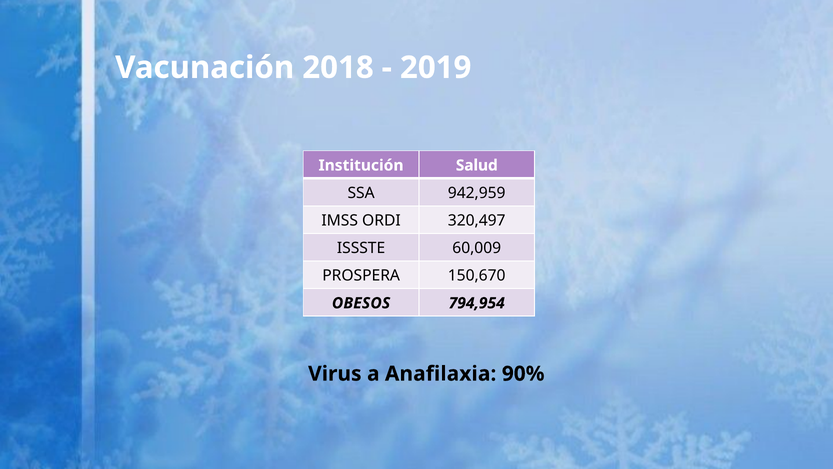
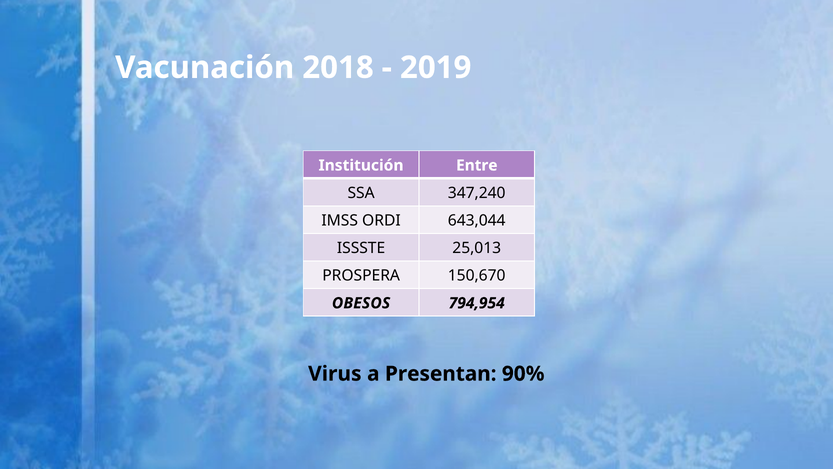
Salud: Salud -> Entre
942,959: 942,959 -> 347,240
320,497: 320,497 -> 643,044
60,009: 60,009 -> 25,013
Anafilaxia: Anafilaxia -> Presentan
